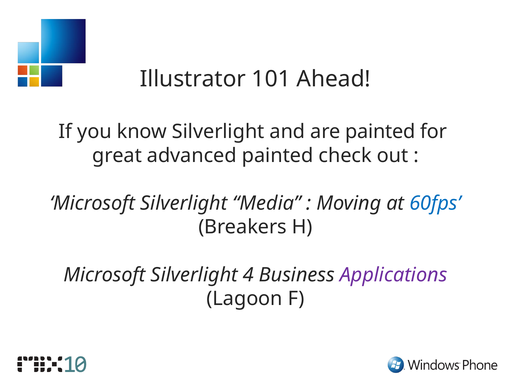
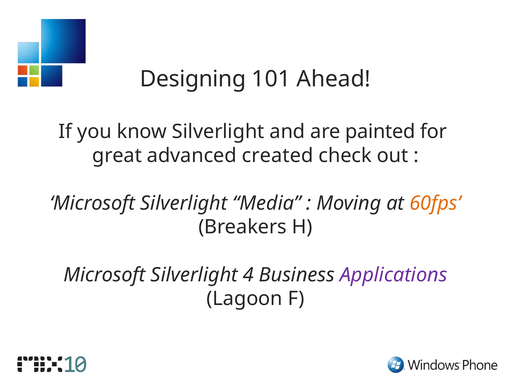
Illustrator: Illustrator -> Designing
advanced painted: painted -> created
60fps colour: blue -> orange
